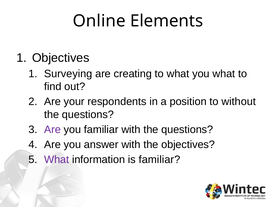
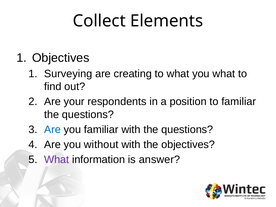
Online: Online -> Collect
to without: without -> familiar
Are at (52, 130) colour: purple -> blue
answer: answer -> without
is familiar: familiar -> answer
